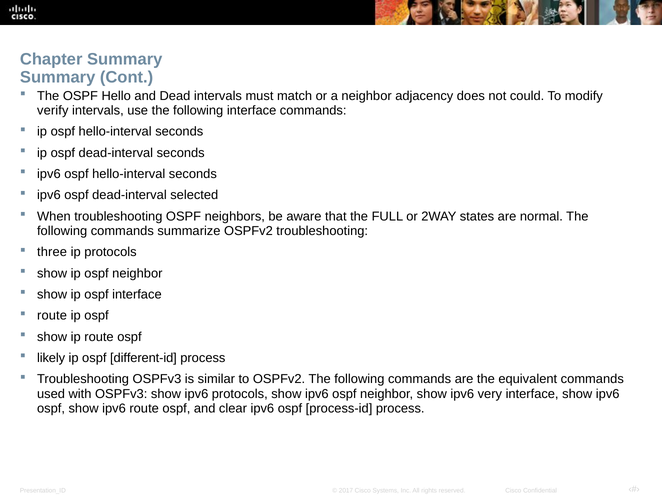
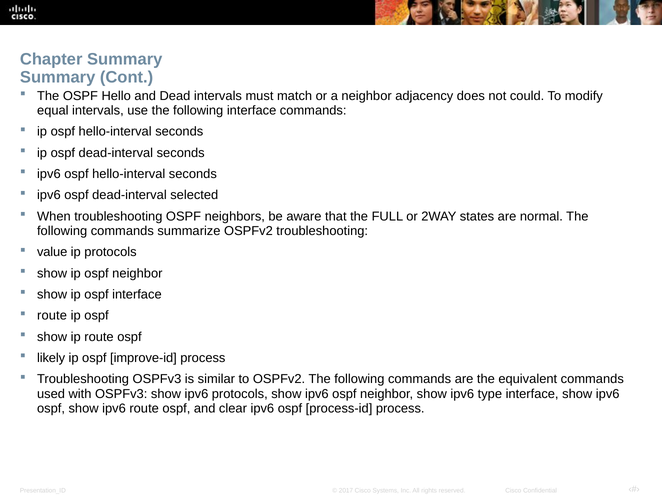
verify: verify -> equal
three: three -> value
different-id: different-id -> improve-id
very: very -> type
